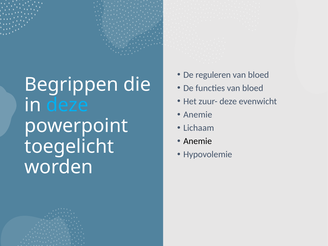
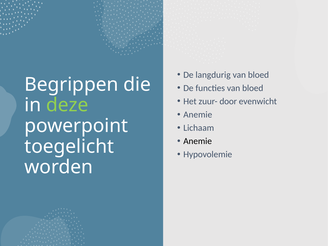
reguleren: reguleren -> langdurig
zuur- deze: deze -> door
deze at (67, 105) colour: light blue -> light green
